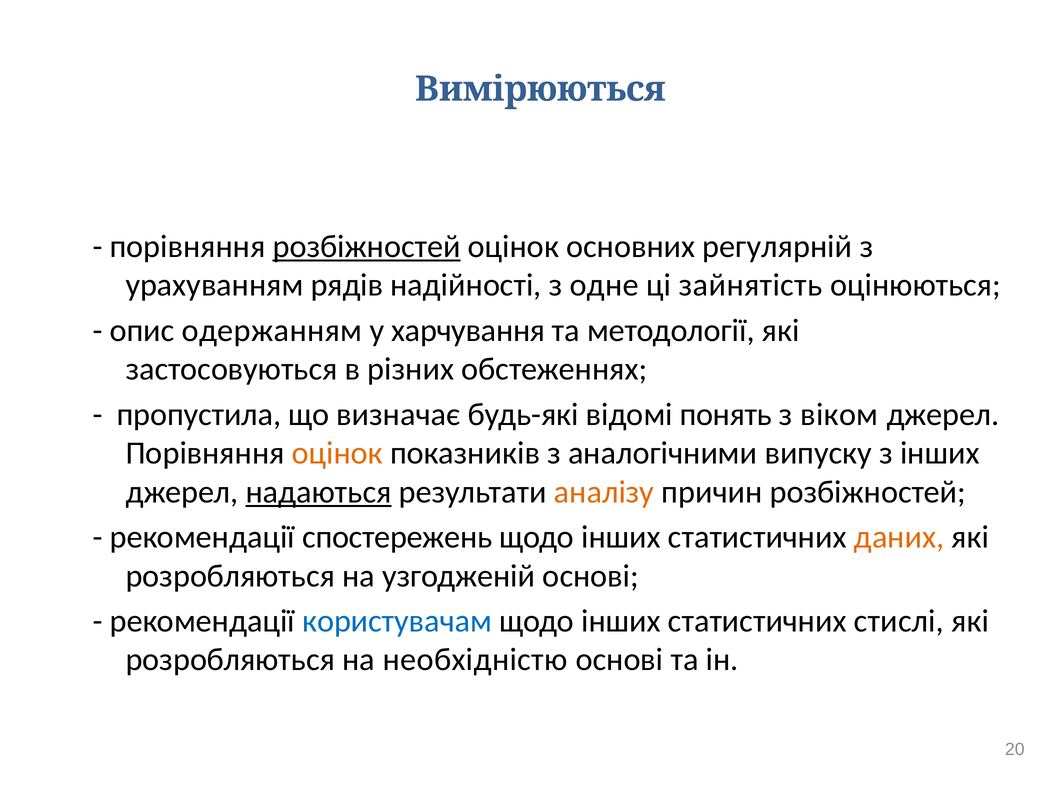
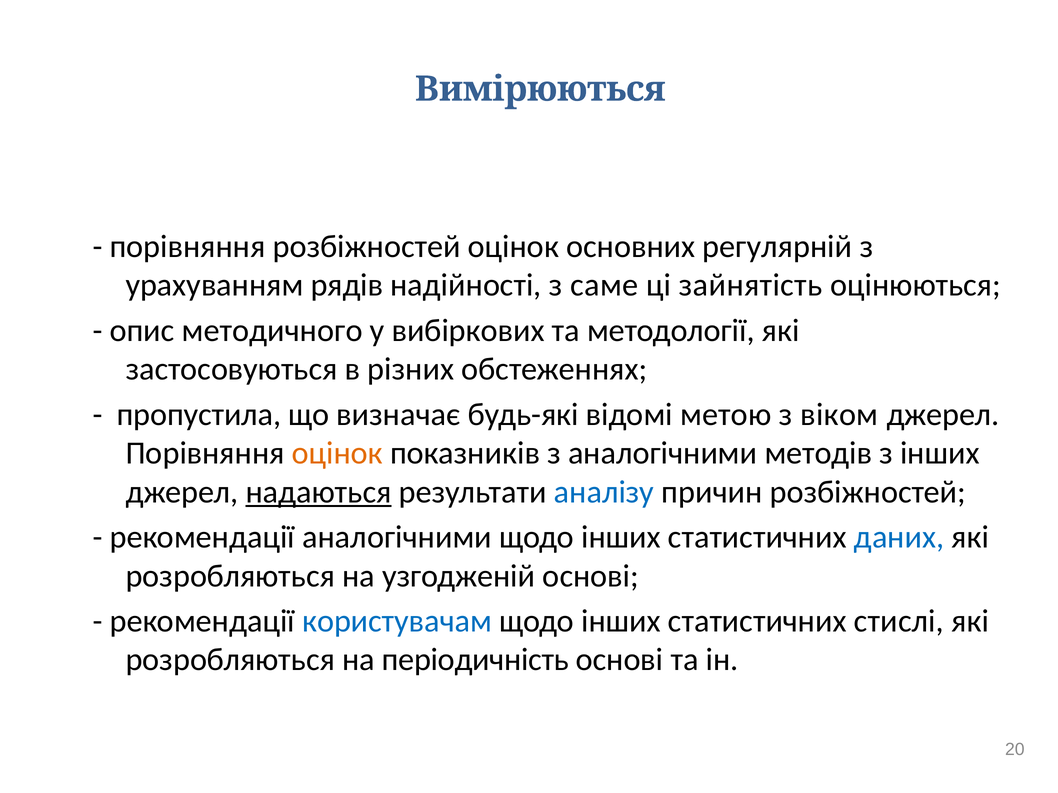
розбіжностей at (367, 247) underline: present -> none
одне: одне -> саме
одержанням: одержанням -> методичного
харчування: харчування -> вибіркових
понять: понять -> метою
випуску: випуску -> методів
аналізу colour: orange -> blue
рекомендації спостережень: спостережень -> аналогічними
даних colour: orange -> blue
необхідністю: необхідністю -> періодичність
